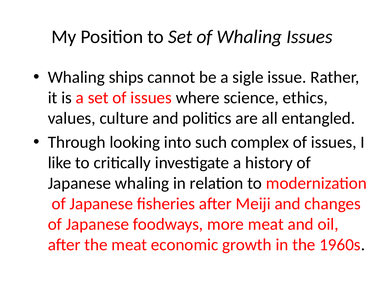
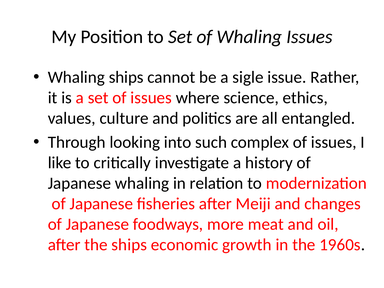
the meat: meat -> ships
